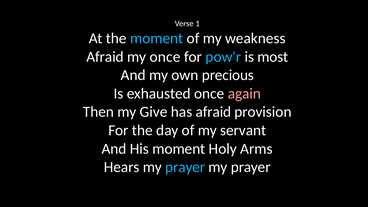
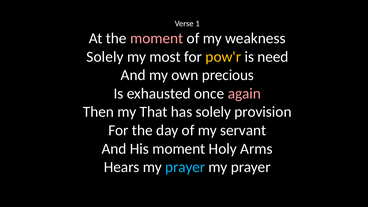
moment at (157, 38) colour: light blue -> pink
Afraid at (105, 57): Afraid -> Solely
my once: once -> most
pow'r colour: light blue -> yellow
most: most -> need
Give: Give -> That
has afraid: afraid -> solely
